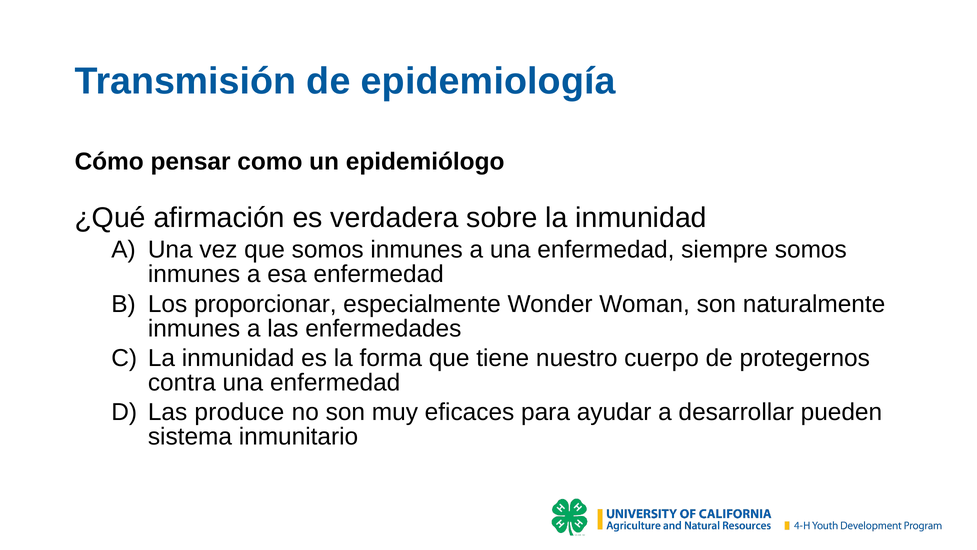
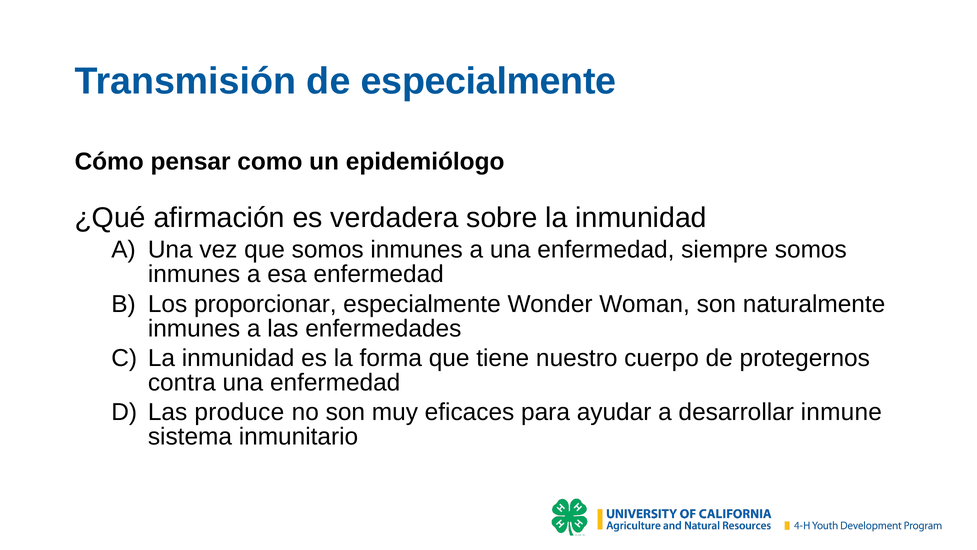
de epidemiología: epidemiología -> especialmente
pueden: pueden -> inmune
